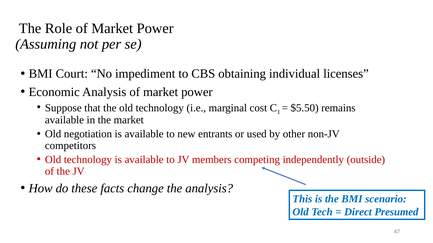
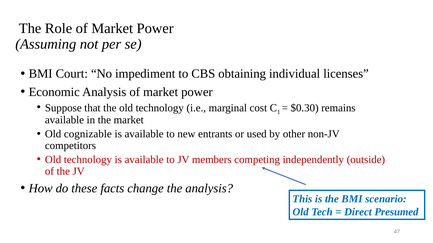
$5.50: $5.50 -> $0.30
negotiation: negotiation -> cognizable
